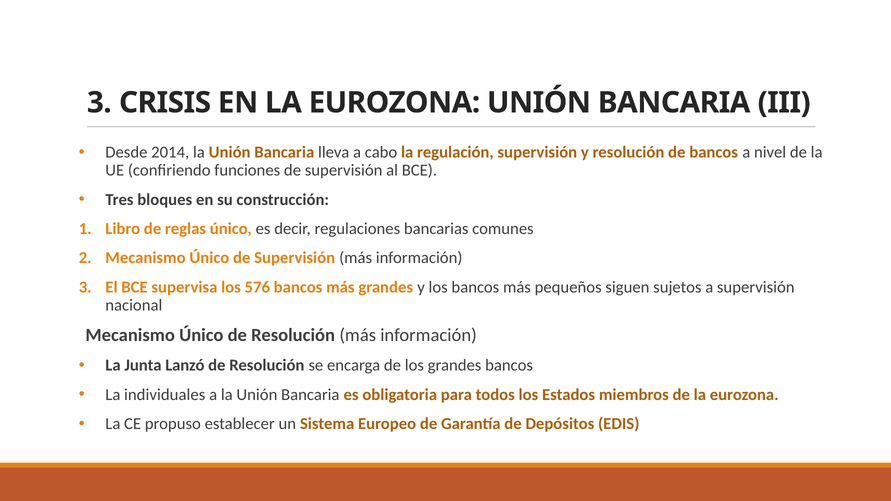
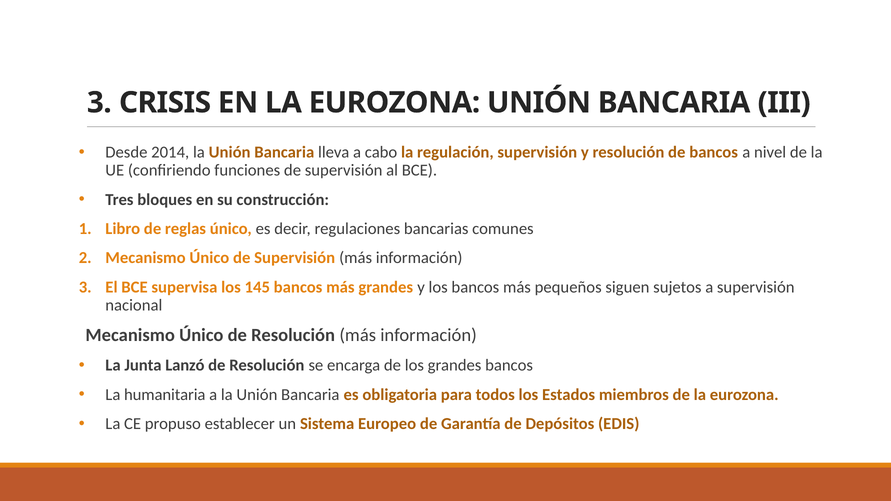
576: 576 -> 145
individuales: individuales -> humanitaria
